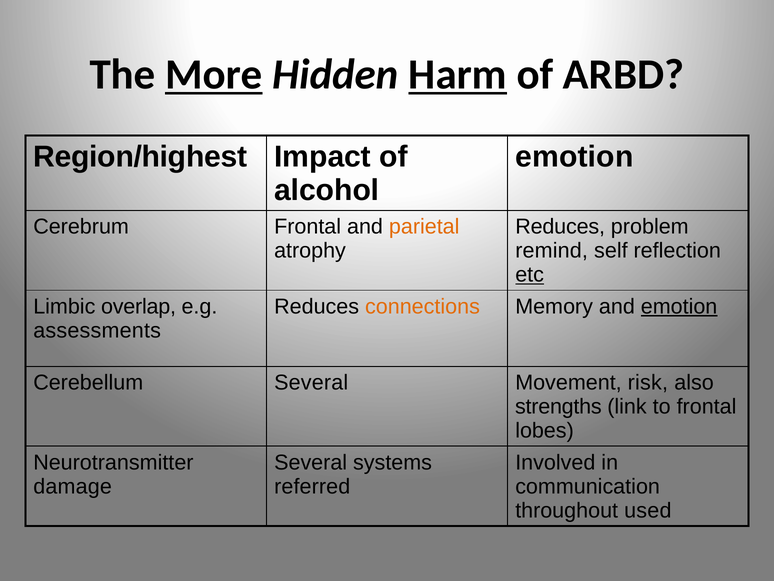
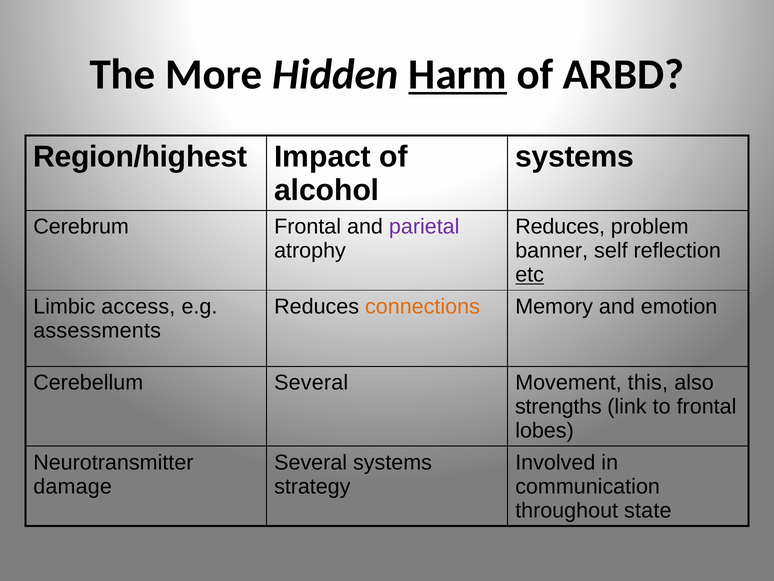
More underline: present -> none
emotion at (574, 157): emotion -> systems
parietal colour: orange -> purple
remind: remind -> banner
overlap: overlap -> access
emotion at (679, 306) underline: present -> none
risk: risk -> this
referred: referred -> strategy
used: used -> state
